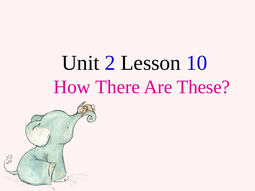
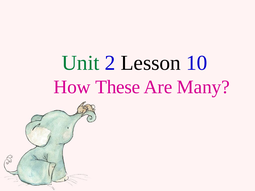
Unit colour: black -> green
There: There -> These
These: These -> Many
